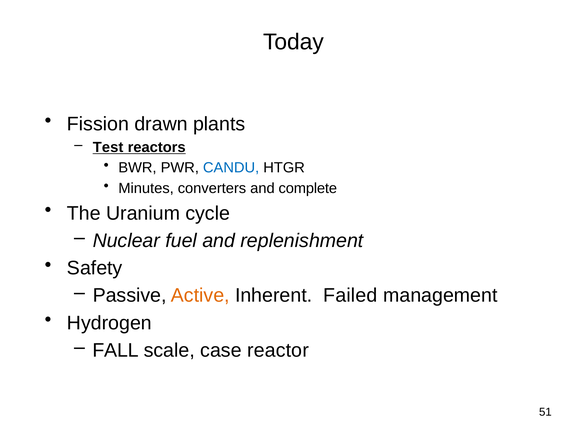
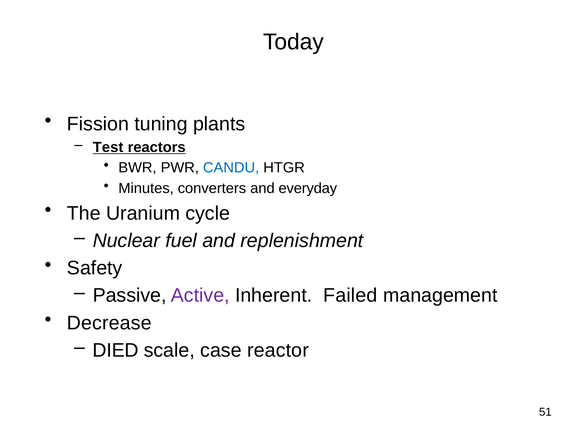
drawn: drawn -> tuning
complete: complete -> everyday
Active colour: orange -> purple
Hydrogen: Hydrogen -> Decrease
FALL: FALL -> DIED
